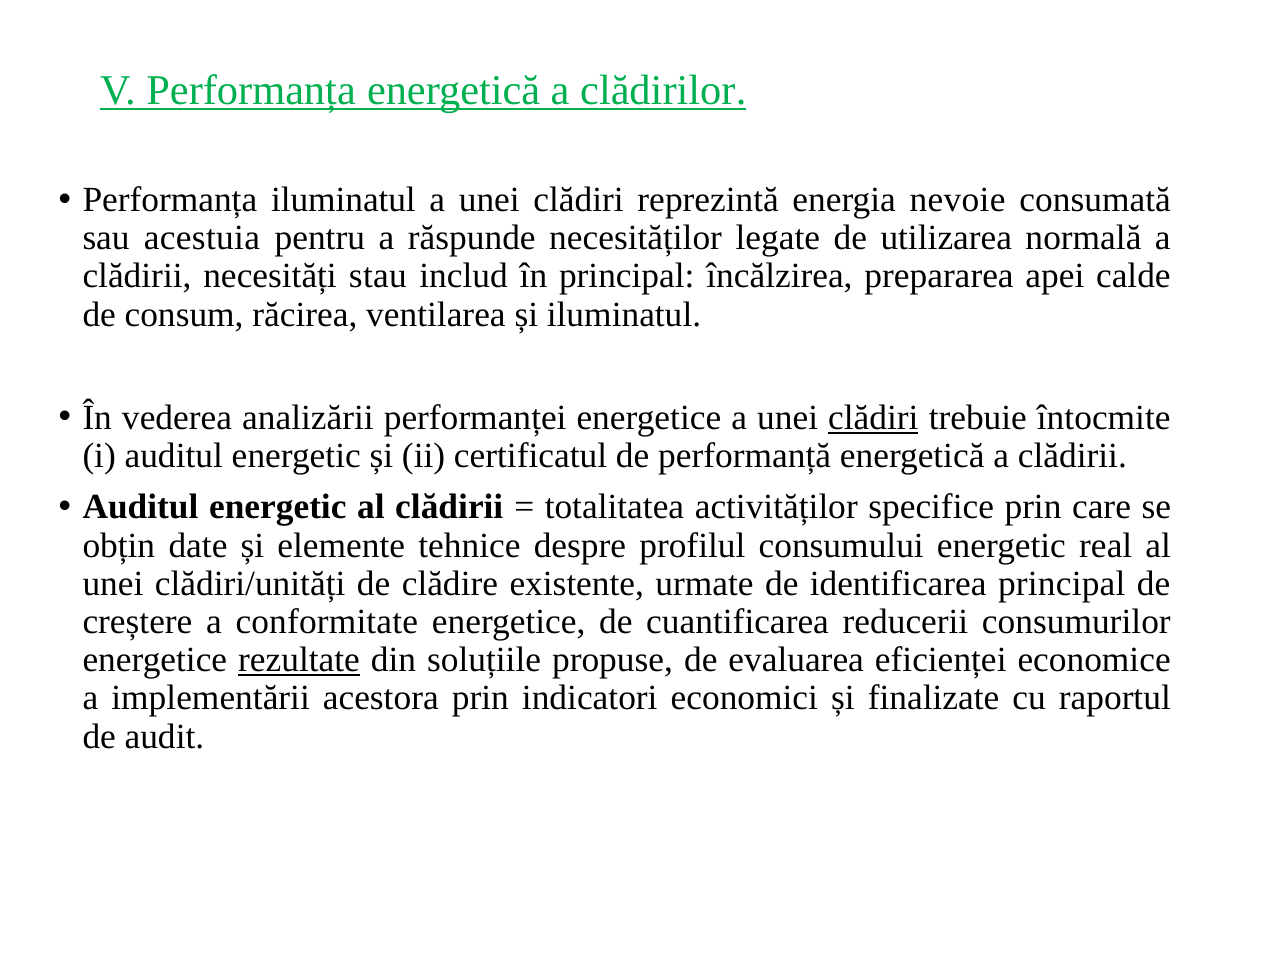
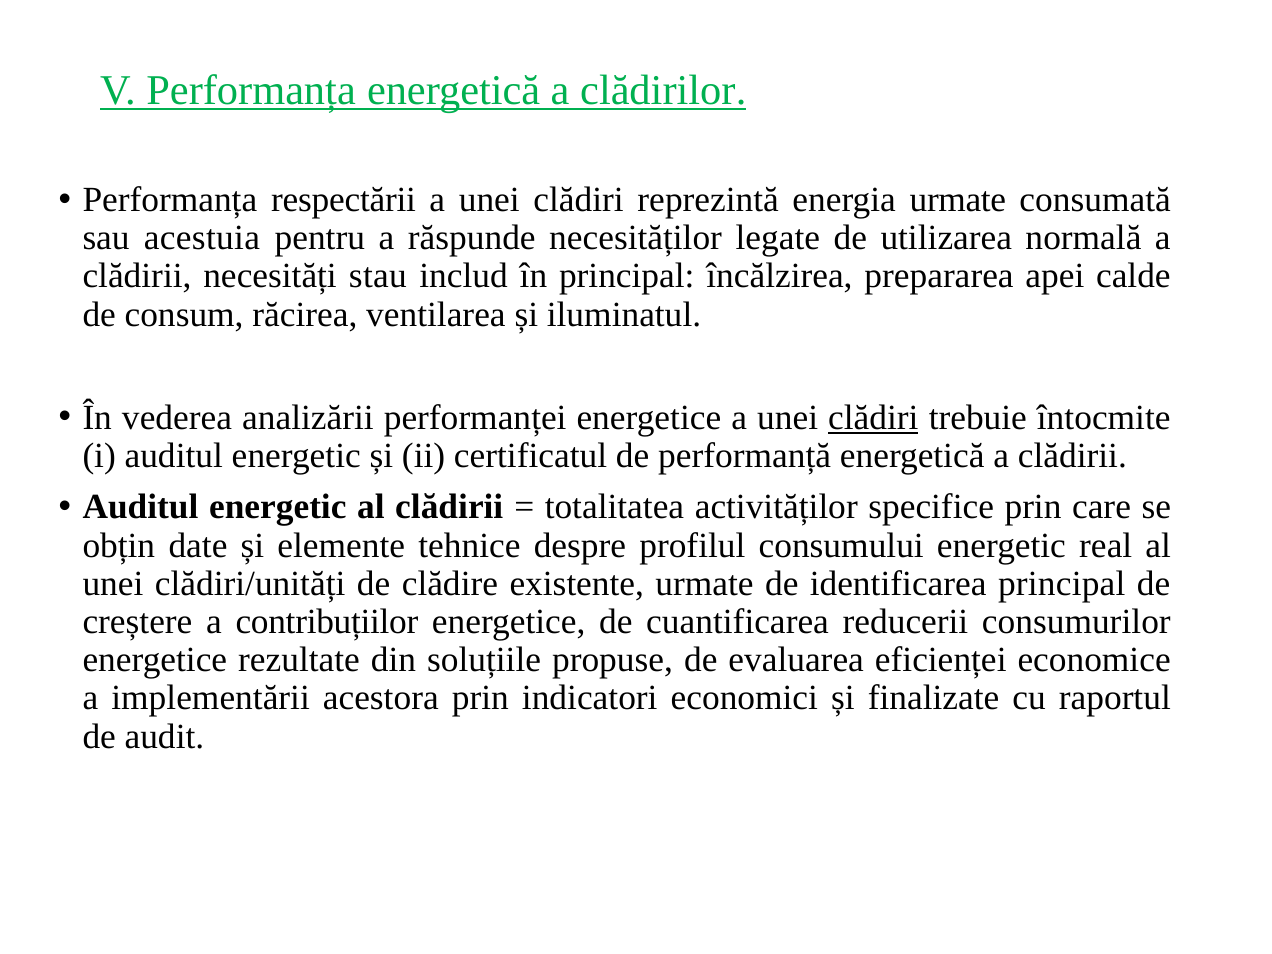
Performanța iluminatul: iluminatul -> respectării
energia nevoie: nevoie -> urmate
conformitate: conformitate -> contribuțiilor
rezultate underline: present -> none
